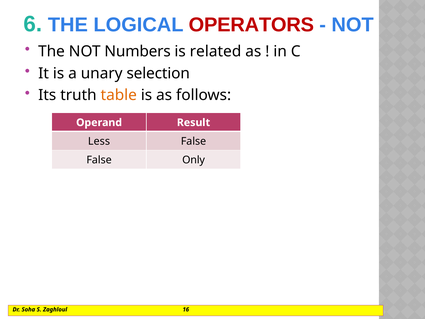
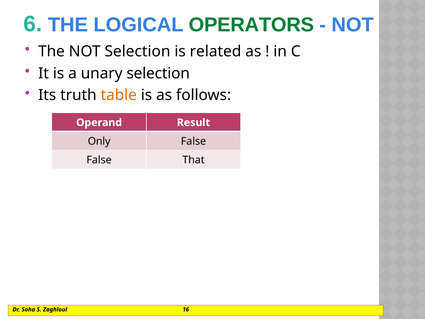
OPERATORS colour: red -> green
NOT Numbers: Numbers -> Selection
Less: Less -> Only
Only: Only -> That
